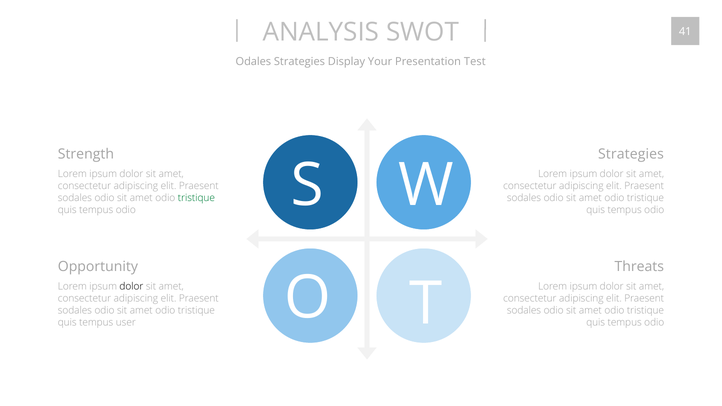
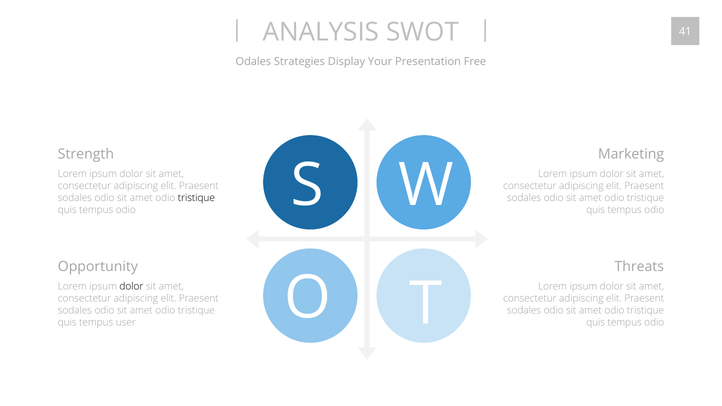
Test: Test -> Free
Strategies at (631, 154): Strategies -> Marketing
tristique at (196, 198) colour: green -> black
